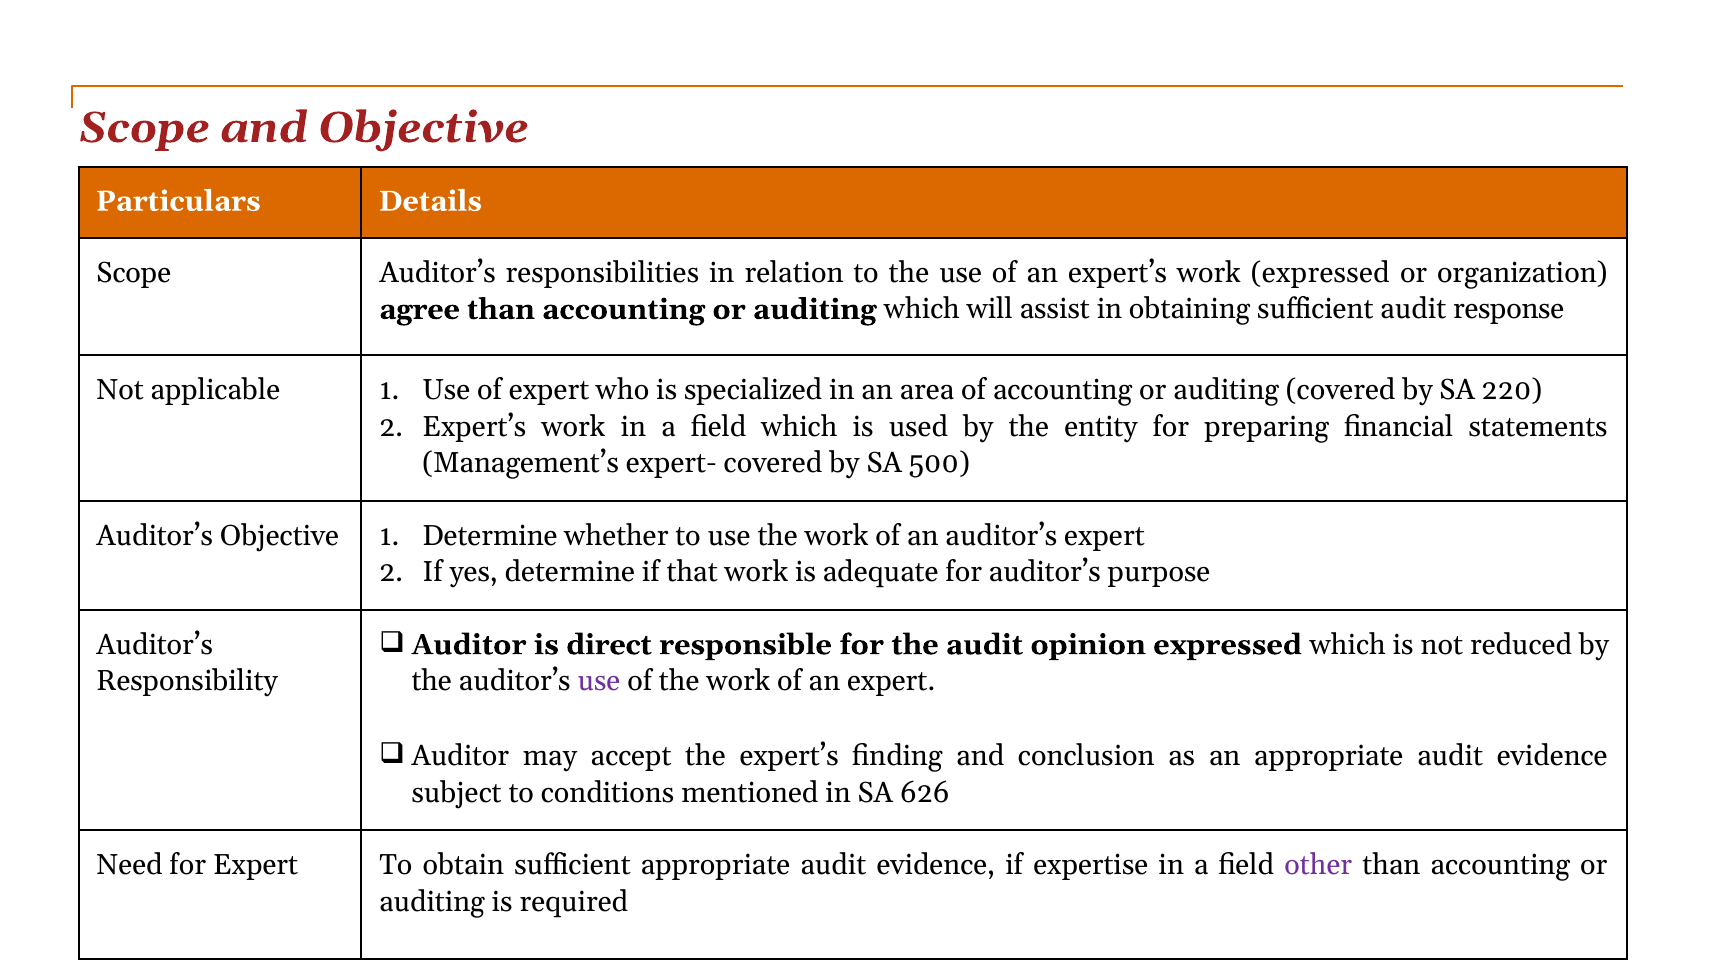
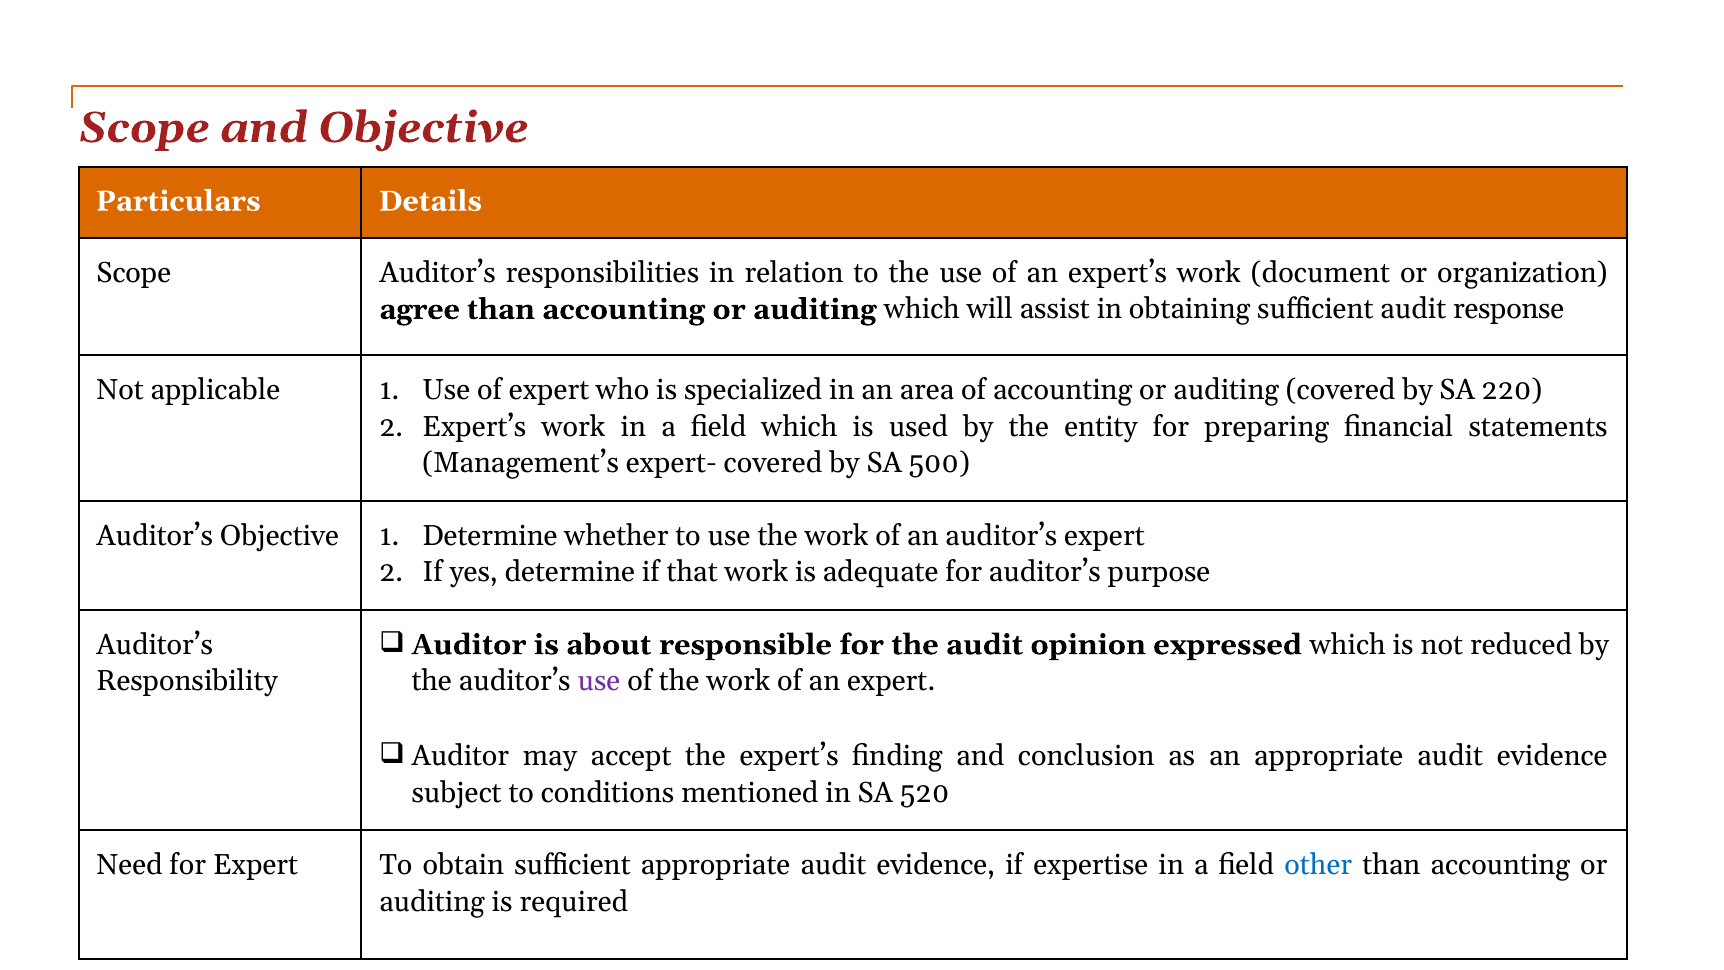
work expressed: expressed -> document
direct: direct -> about
626: 626 -> 520
other colour: purple -> blue
